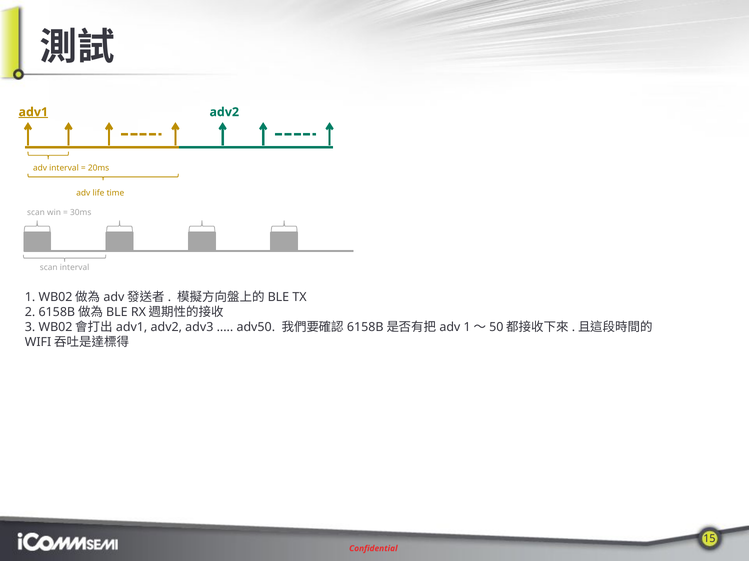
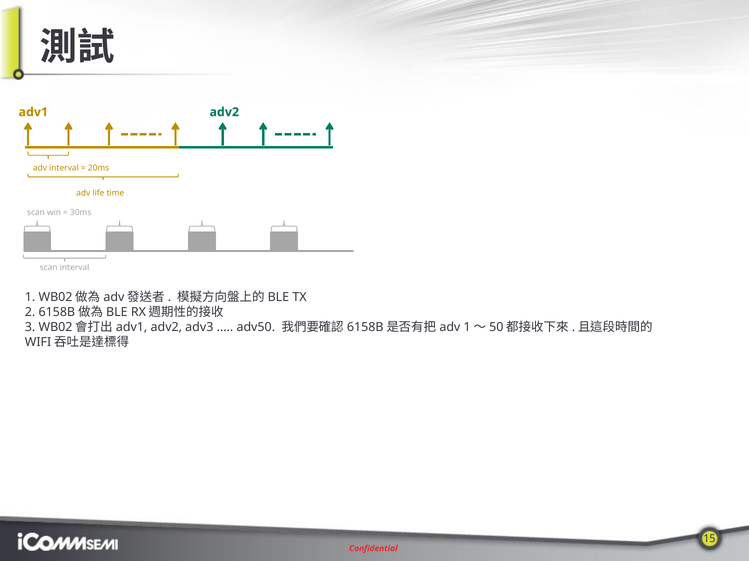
adv1 underline: present -> none
